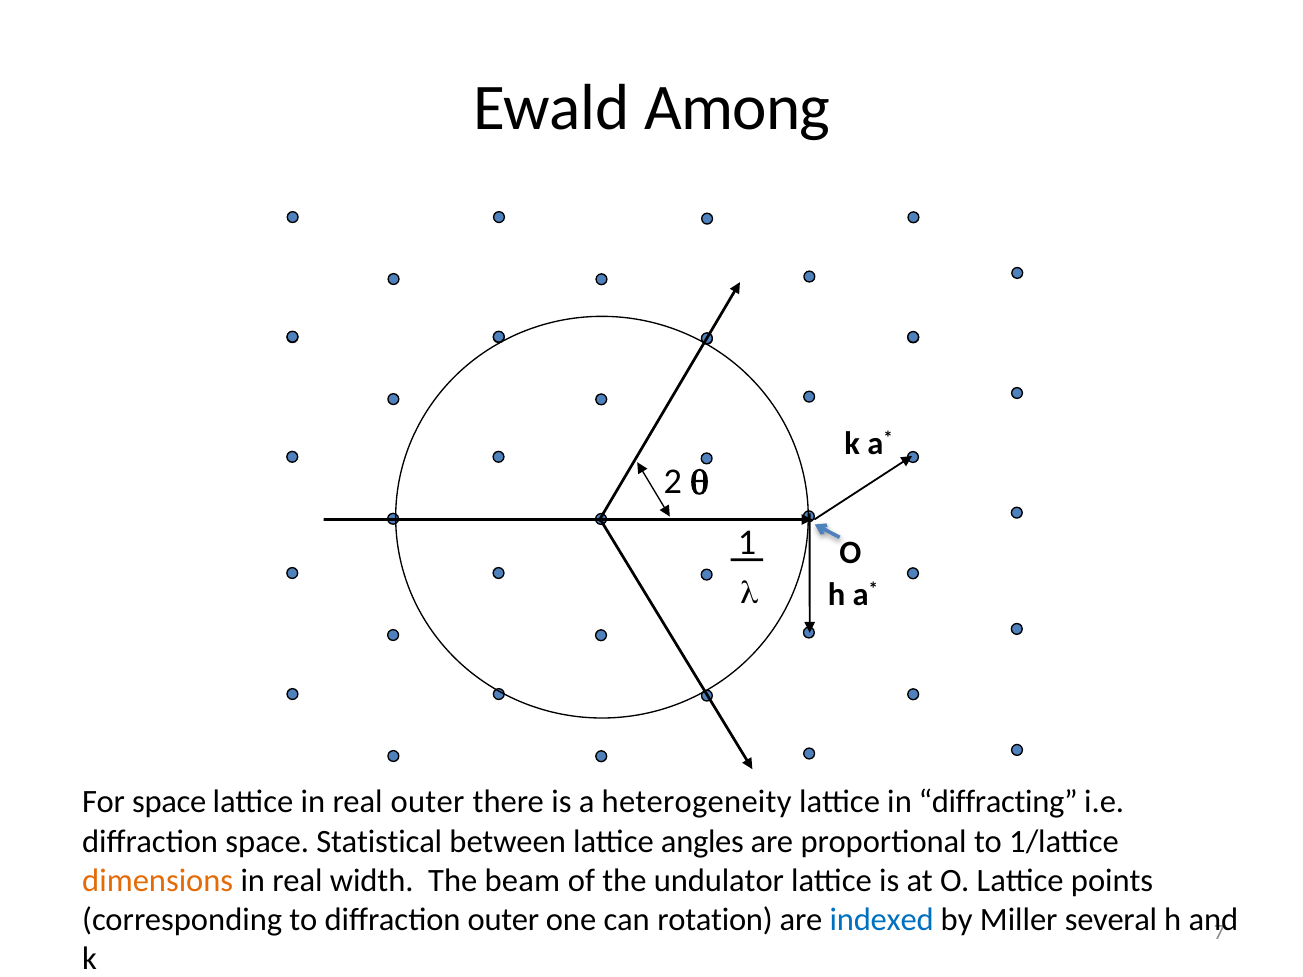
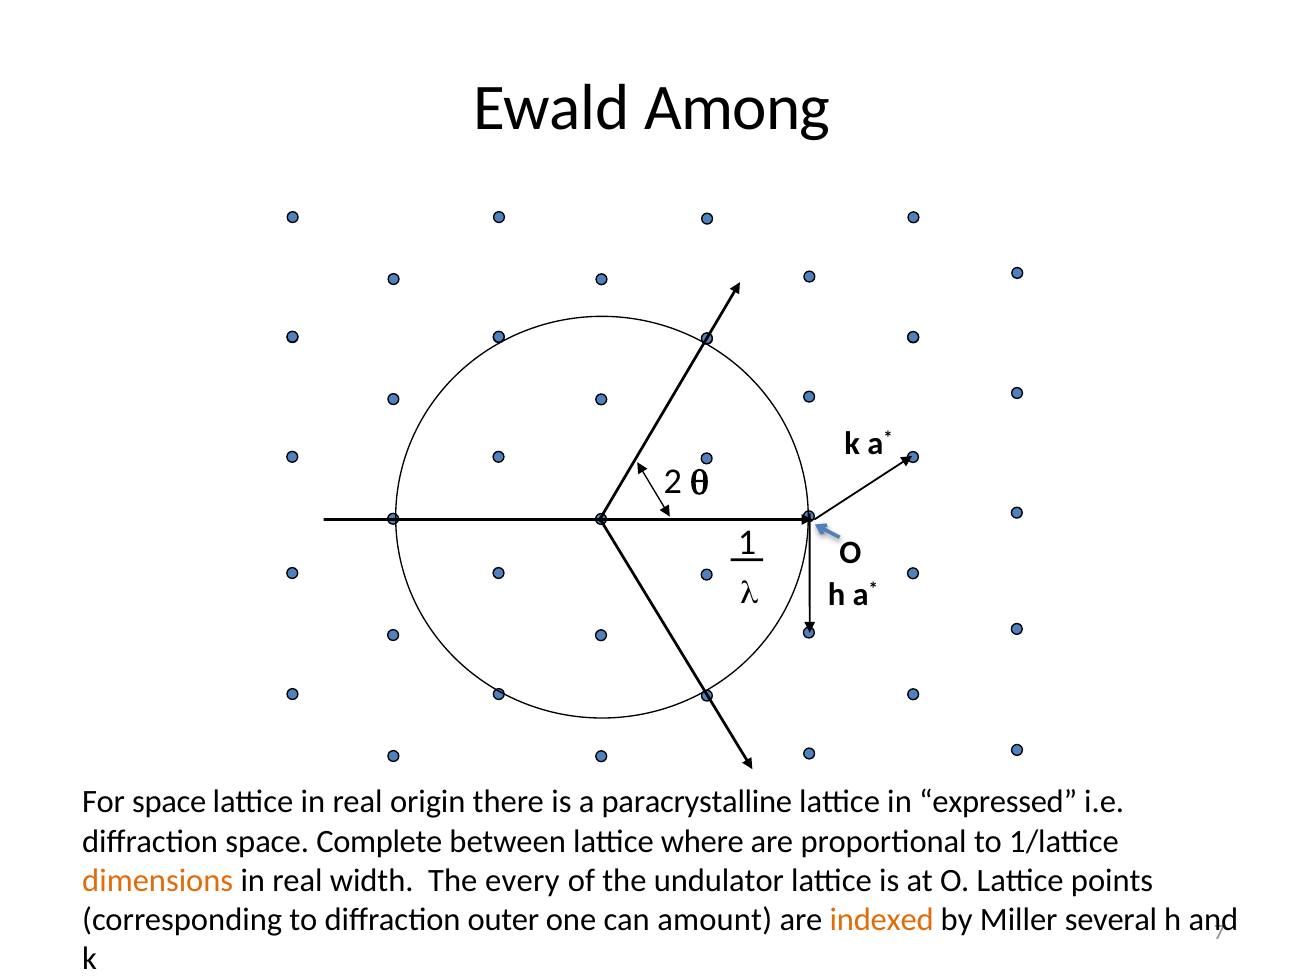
real outer: outer -> origin
heterogeneity: heterogeneity -> paracrystalline
diffracting: diffracting -> expressed
Statistical: Statistical -> Complete
angles: angles -> where
beam: beam -> every
rotation: rotation -> amount
indexed colour: blue -> orange
